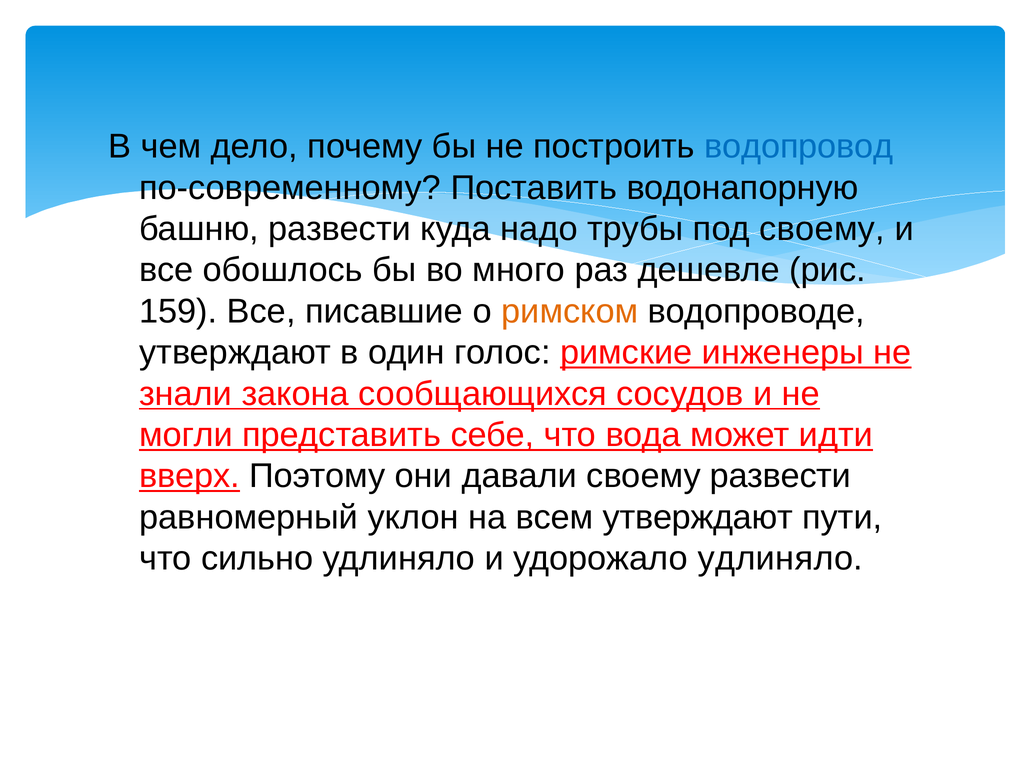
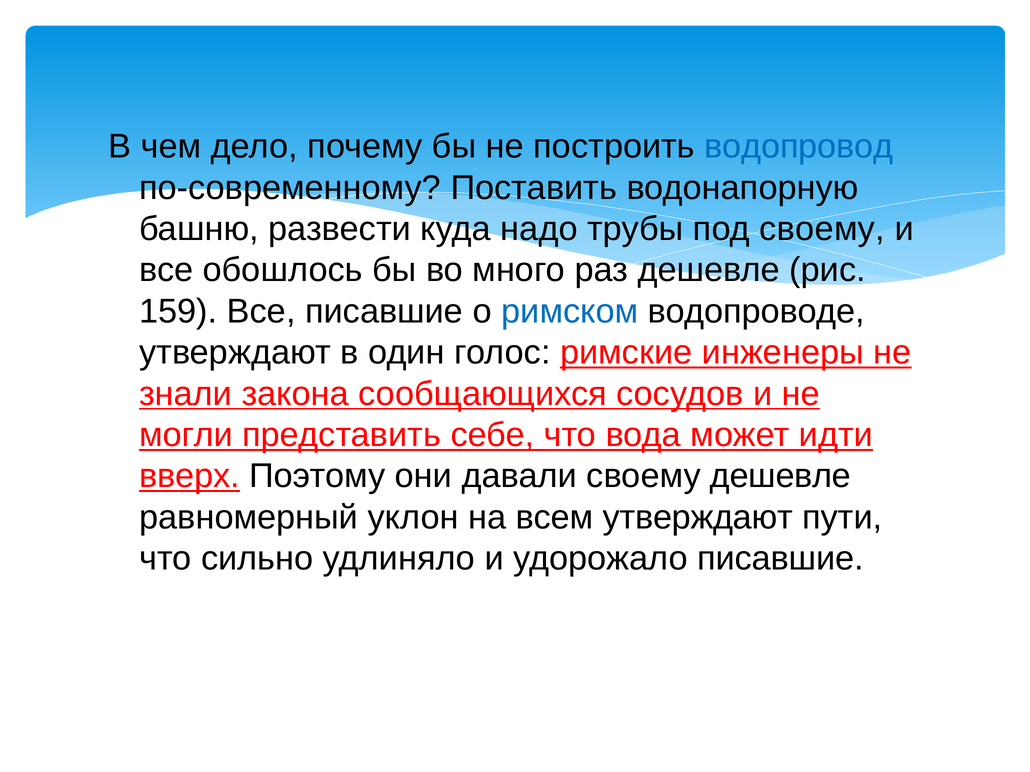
римском colour: orange -> blue
своему развести: развести -> дешевле
удорожало удлиняло: удлиняло -> писавшие
